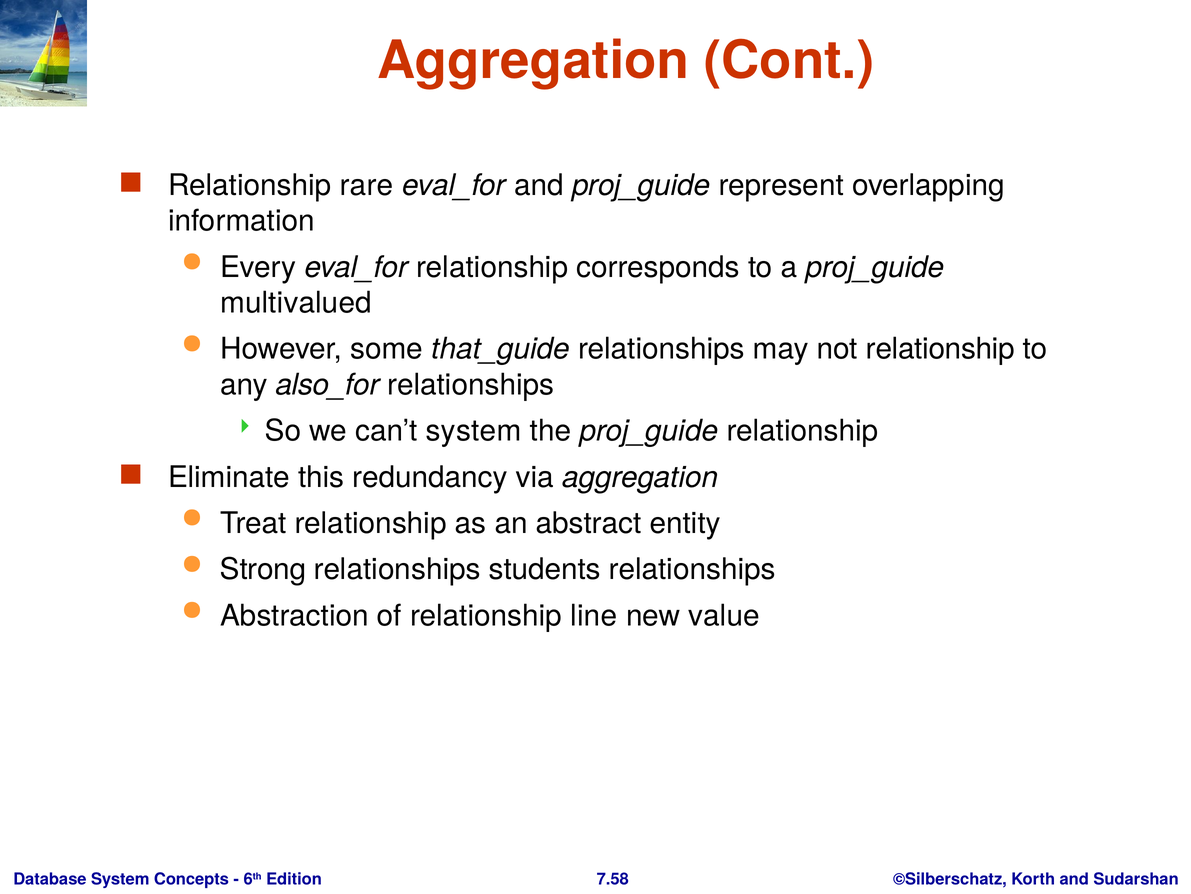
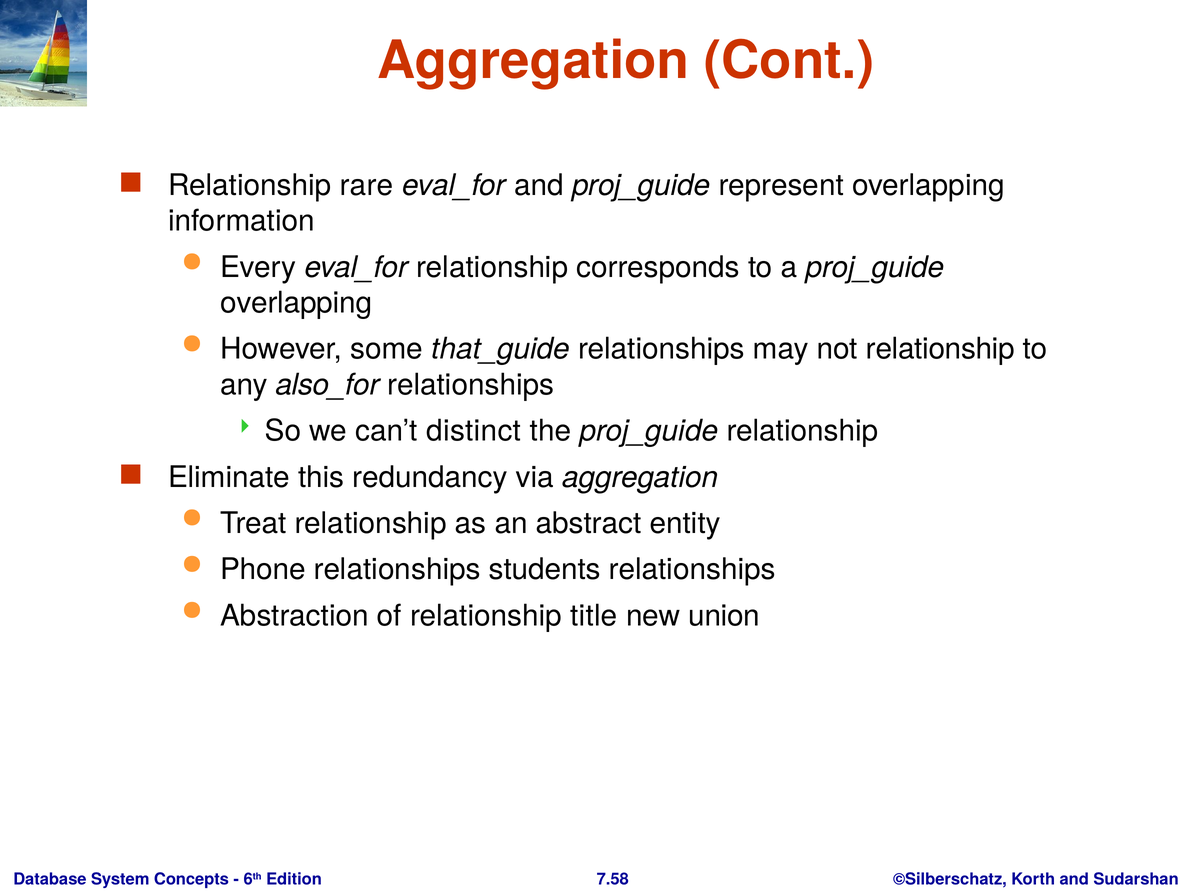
multivalued at (296, 303): multivalued -> overlapping
can’t system: system -> distinct
Strong: Strong -> Phone
line: line -> title
value: value -> union
